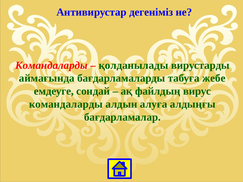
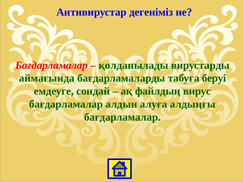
Командаларды at (51, 65): Командаларды -> Бағдарламалар
жебе: жебе -> беруі
командаларды at (66, 104): командаларды -> бағдарламалар
